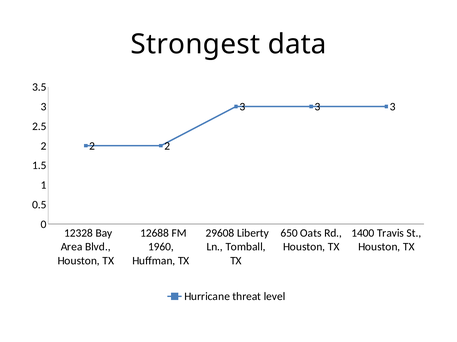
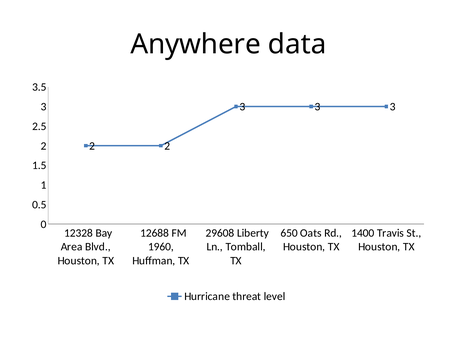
Strongest: Strongest -> Anywhere
